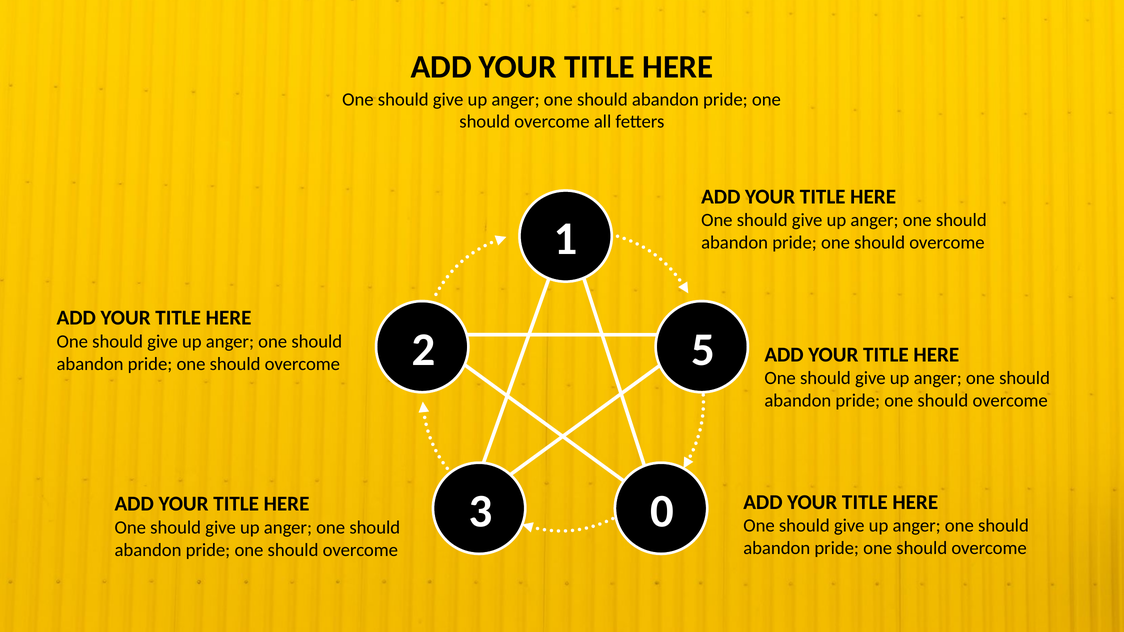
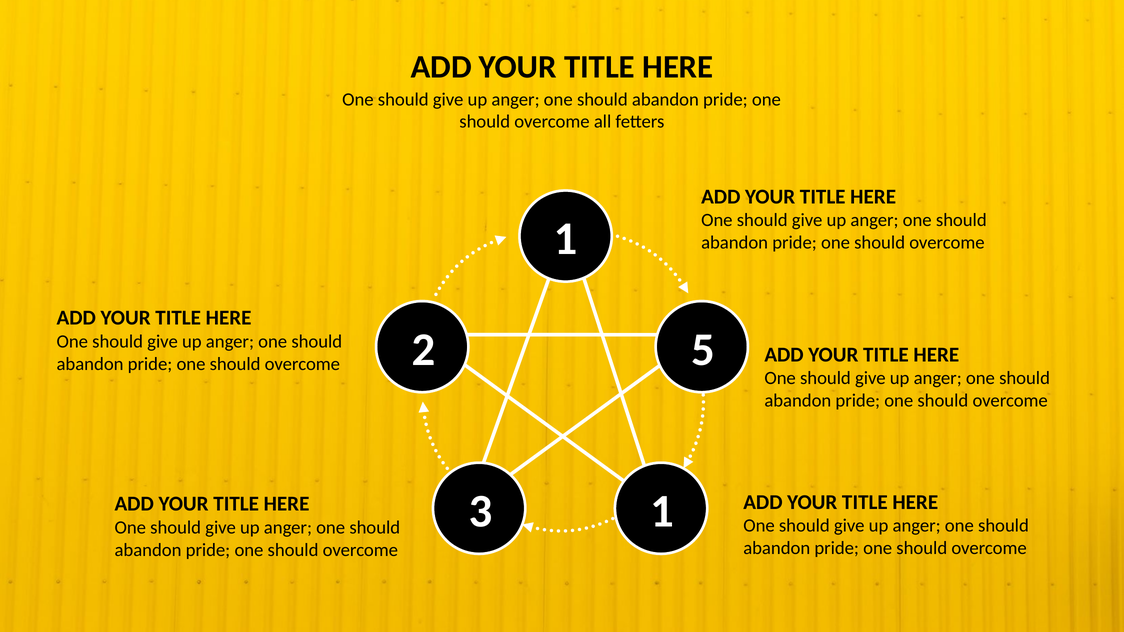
3 0: 0 -> 1
